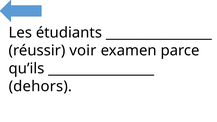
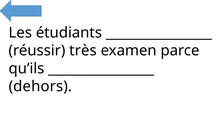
voir: voir -> très
